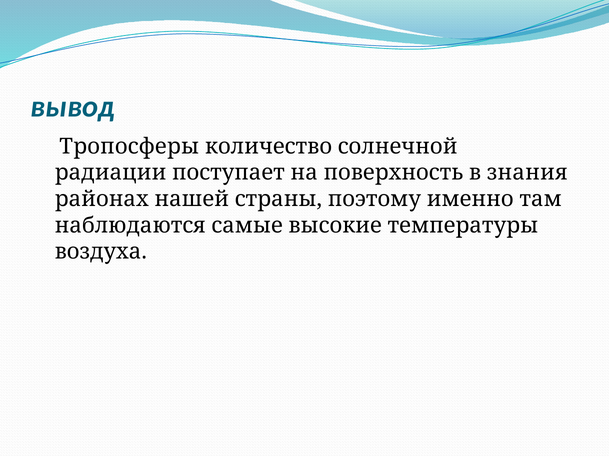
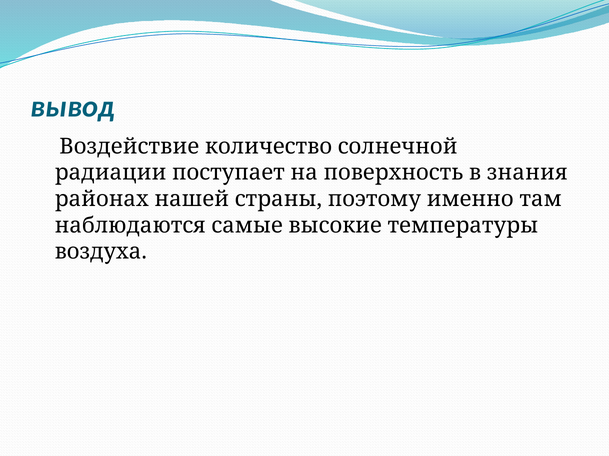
Тропосферы: Тропосферы -> Воздействие
